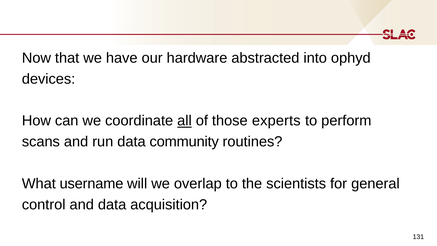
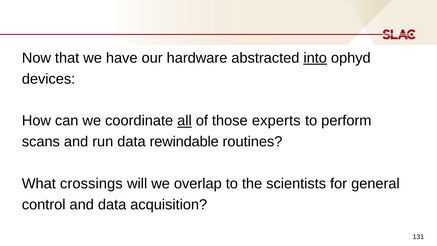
into underline: none -> present
community: community -> rewindable
username: username -> crossings
